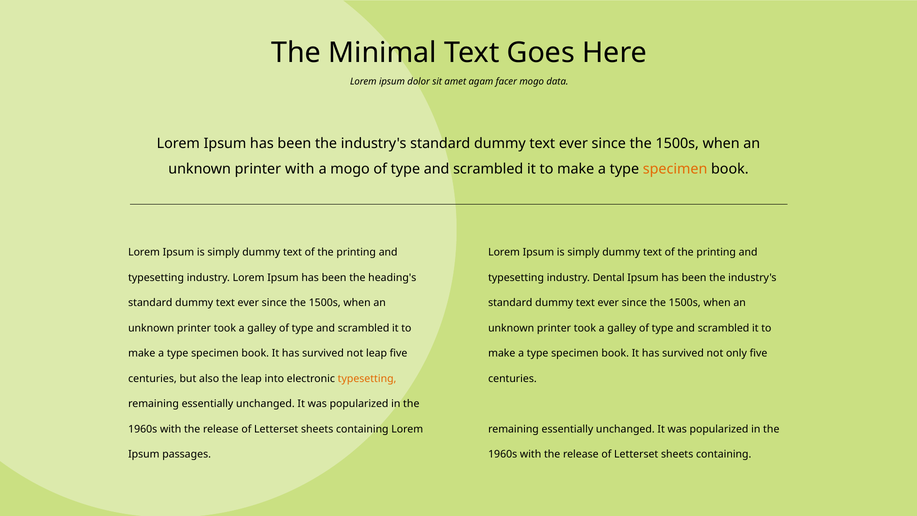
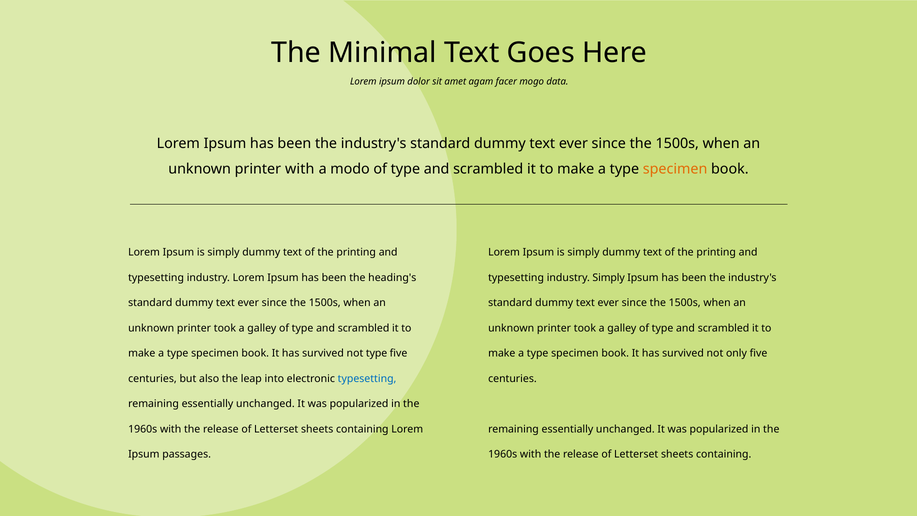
a mogo: mogo -> modo
industry Dental: Dental -> Simply
not leap: leap -> type
typesetting at (367, 378) colour: orange -> blue
